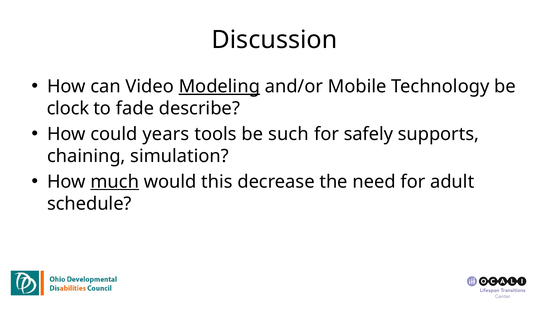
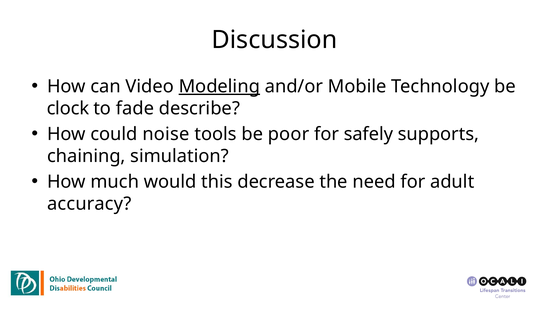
years: years -> noise
such: such -> poor
much underline: present -> none
schedule: schedule -> accuracy
